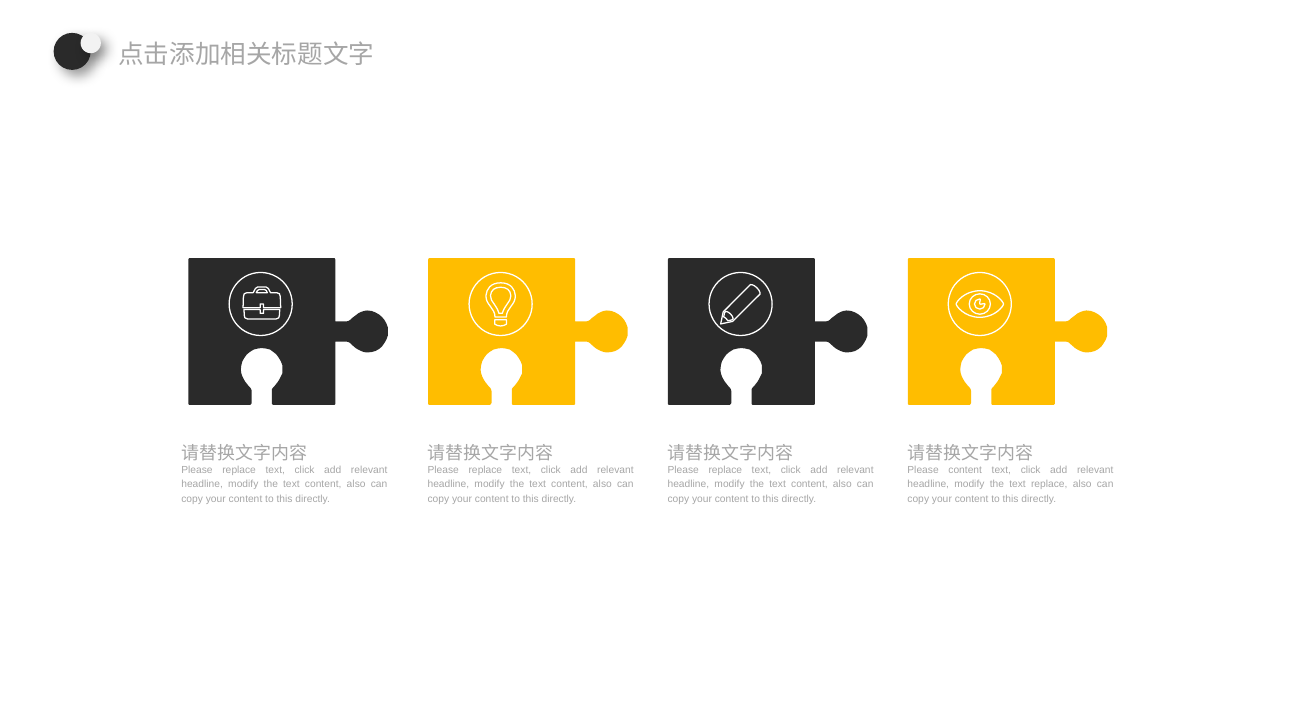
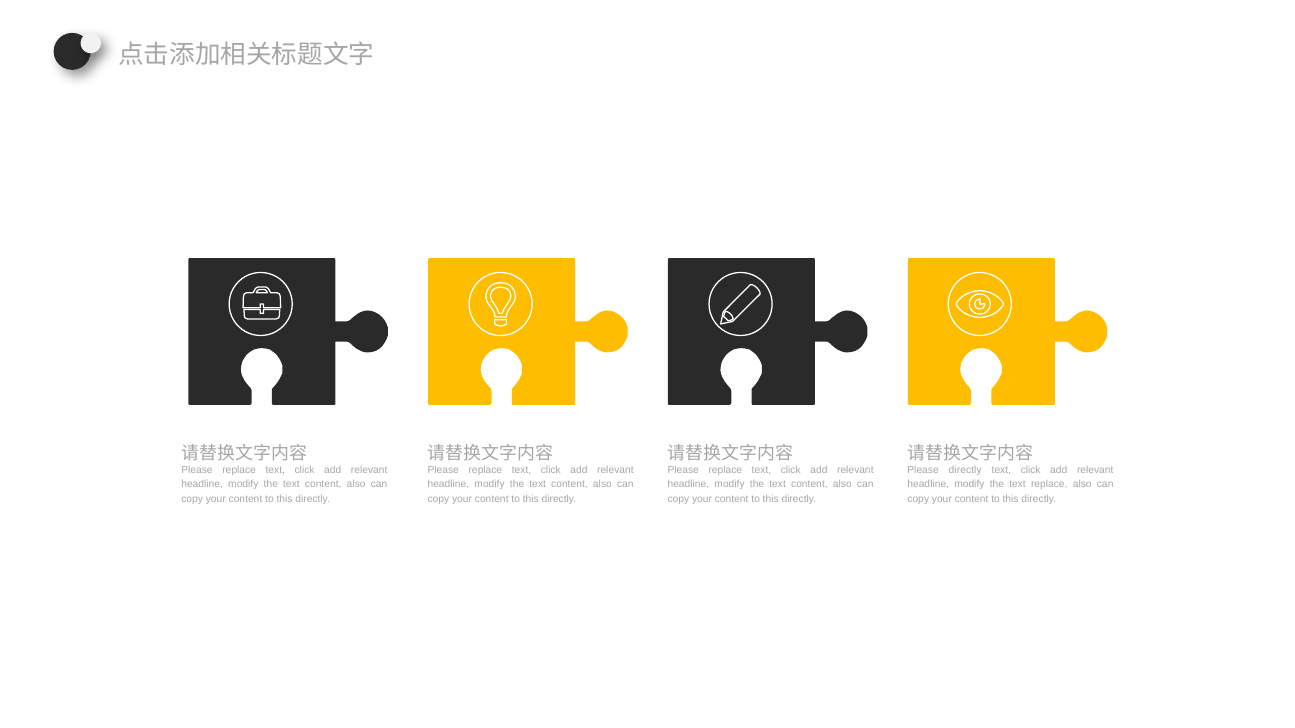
Please content: content -> directly
